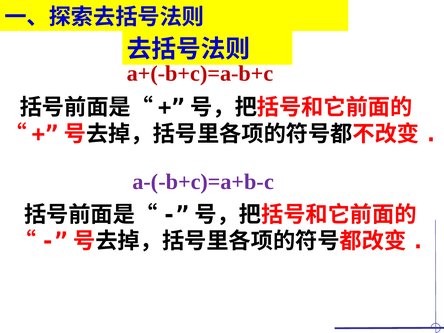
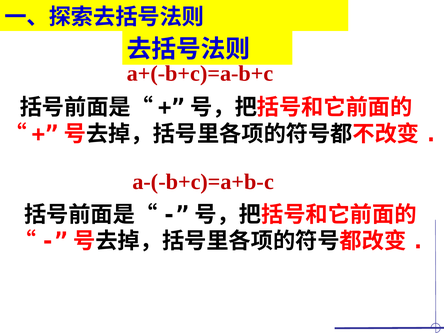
a-(-b+c)=a+b-c colour: purple -> red
